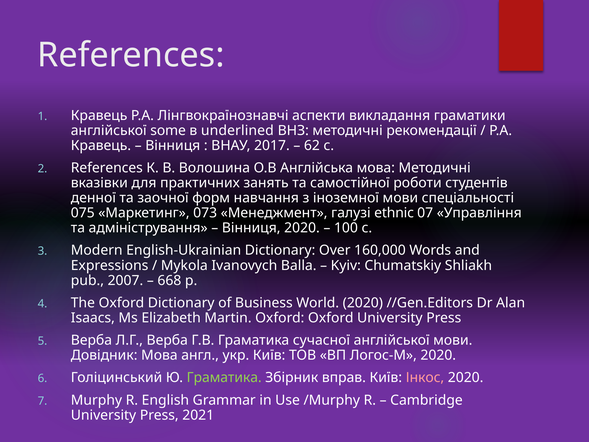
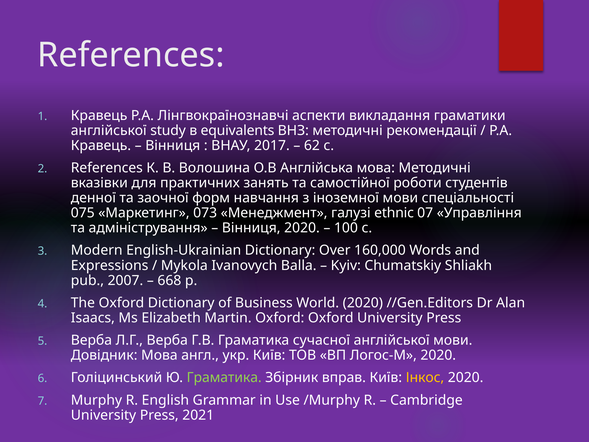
some: some -> study
underlined: underlined -> equivalents
Інкос colour: pink -> yellow
